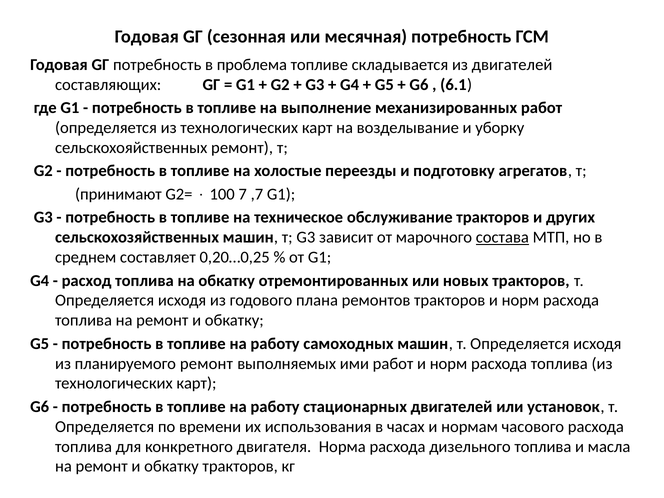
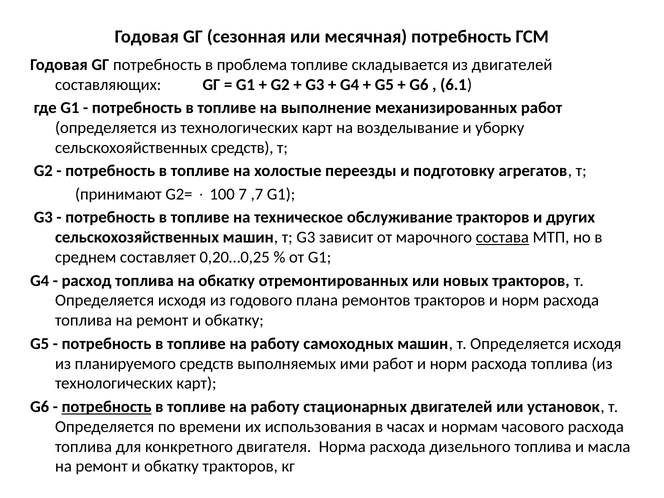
сельскохояйственных ремонт: ремонт -> средств
планируемого ремонт: ремонт -> средств
потребность at (107, 407) underline: none -> present
